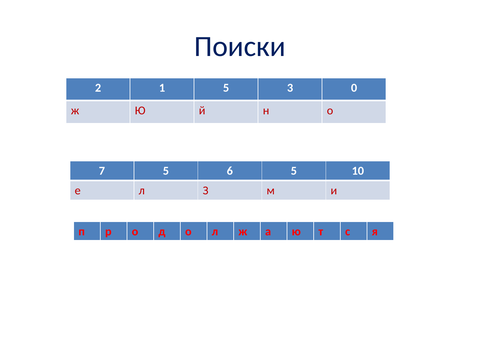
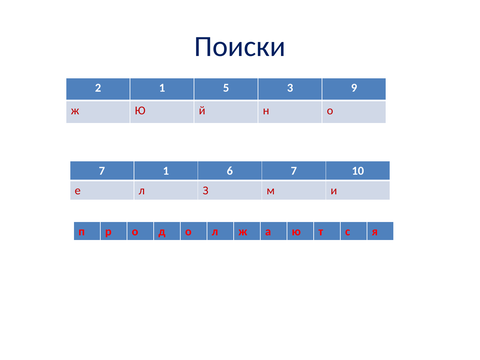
0: 0 -> 9
7 5: 5 -> 1
6 5: 5 -> 7
